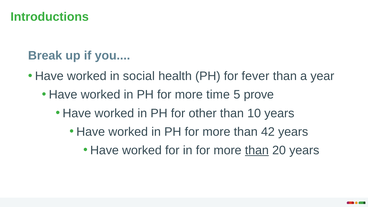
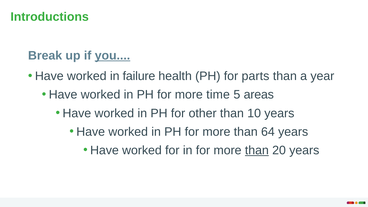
you underline: none -> present
social: social -> failure
fever: fever -> parts
prove: prove -> areas
42: 42 -> 64
